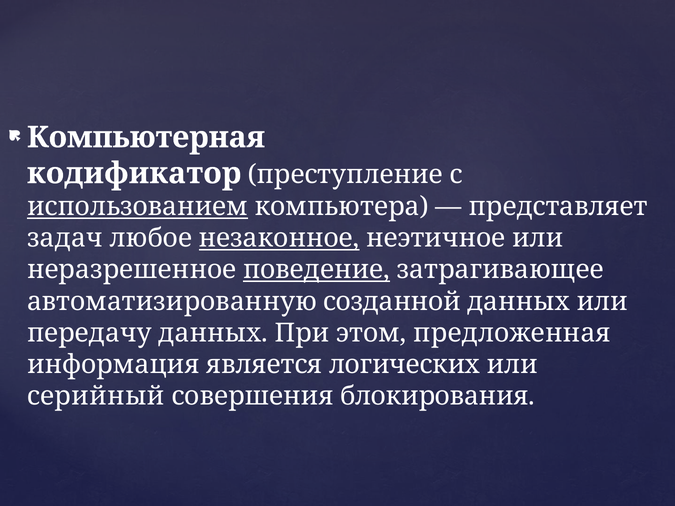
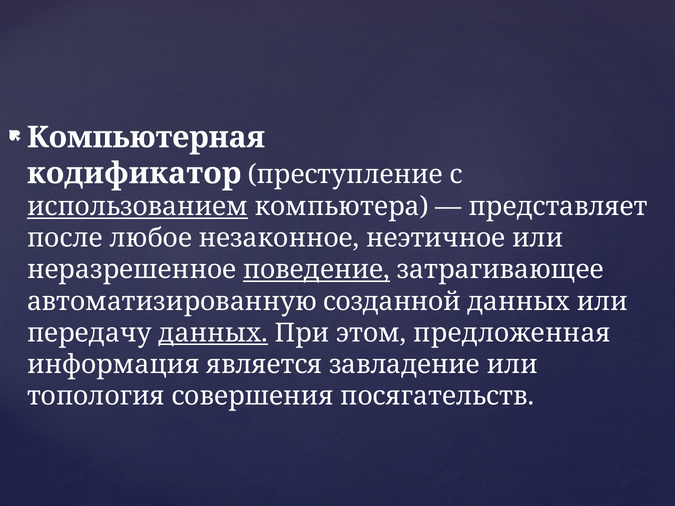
задач: задач -> после
незаконное underline: present -> none
данных at (213, 333) underline: none -> present
логических: логических -> завладение
серийный: серийный -> топология
блокирования: блокирования -> посягательств
